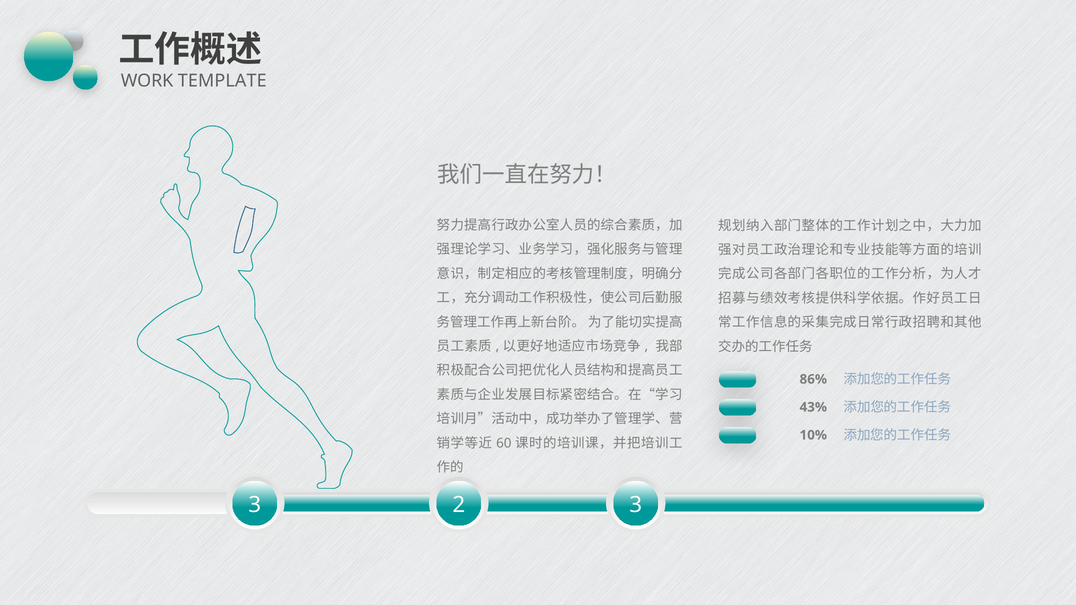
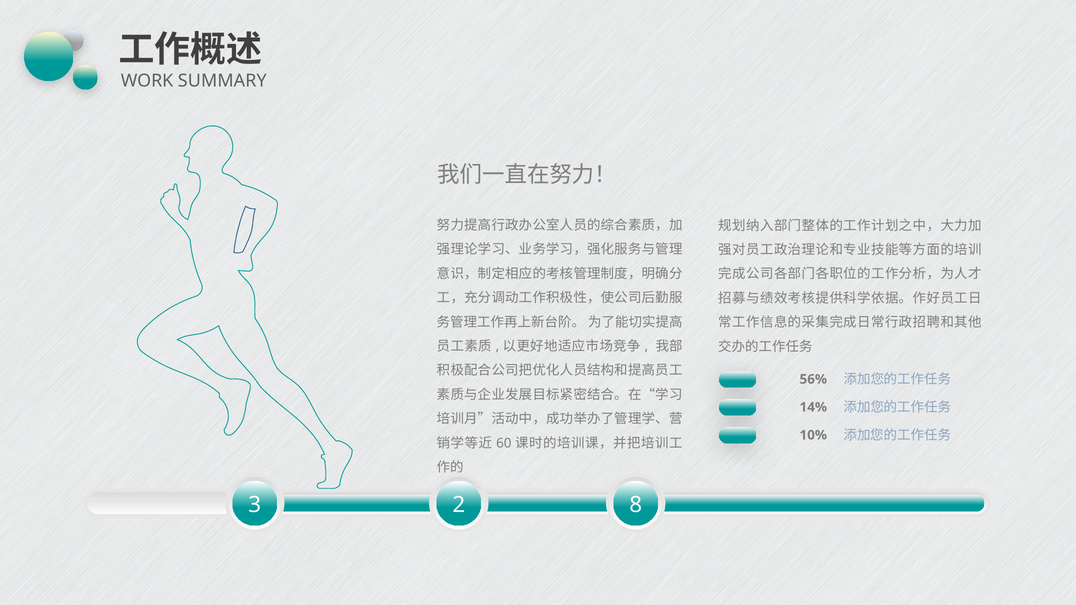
TEMPLATE: TEMPLATE -> SUMMARY
86%: 86% -> 56%
43%: 43% -> 14%
3 3: 3 -> 8
